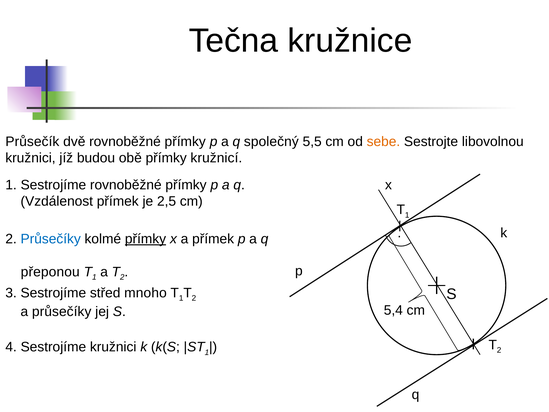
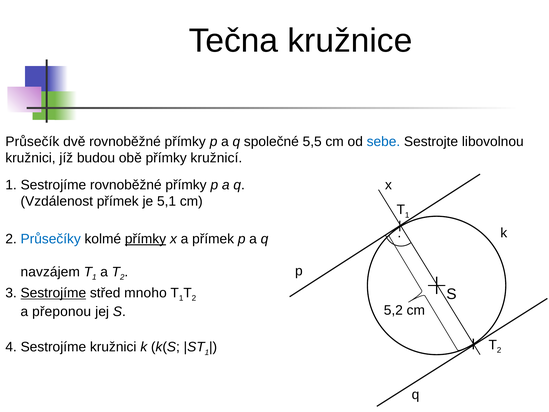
společný: společný -> společné
sebe colour: orange -> blue
2,5: 2,5 -> 5,1
přeponou: přeponou -> navzájem
Sestrojíme at (53, 293) underline: none -> present
5,4: 5,4 -> 5,2
a průsečíky: průsečíky -> přeponou
